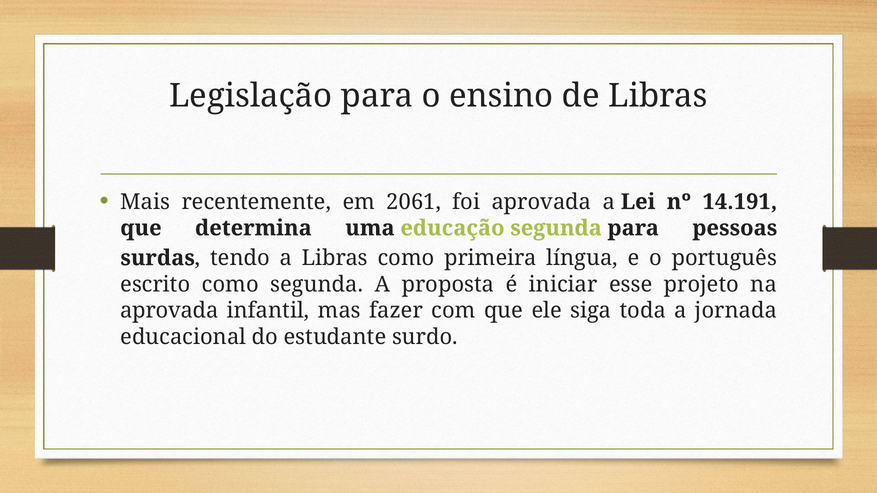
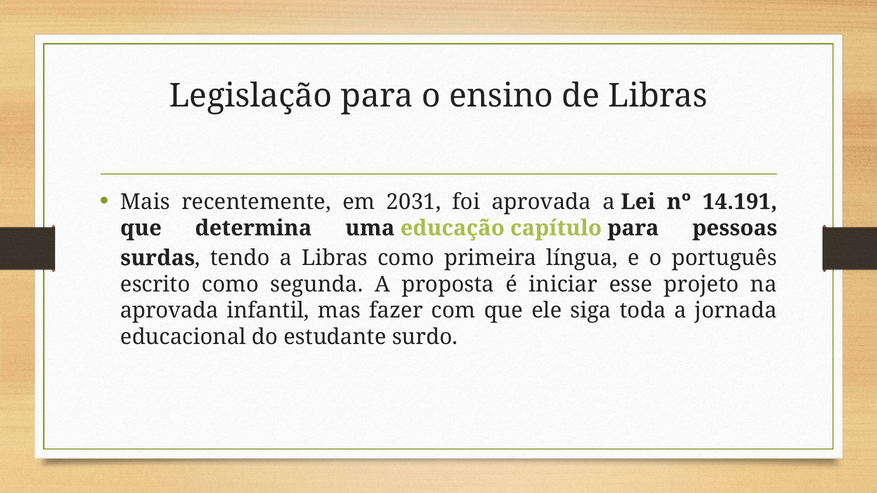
2061: 2061 -> 2031
educação segunda: segunda -> capítulo
